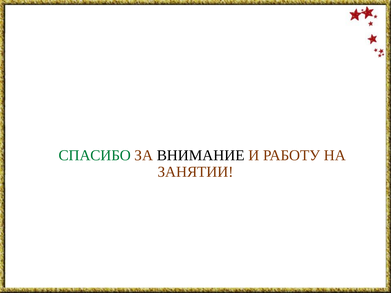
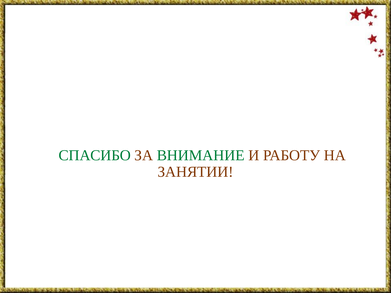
ВНИМАНИЕ colour: black -> green
